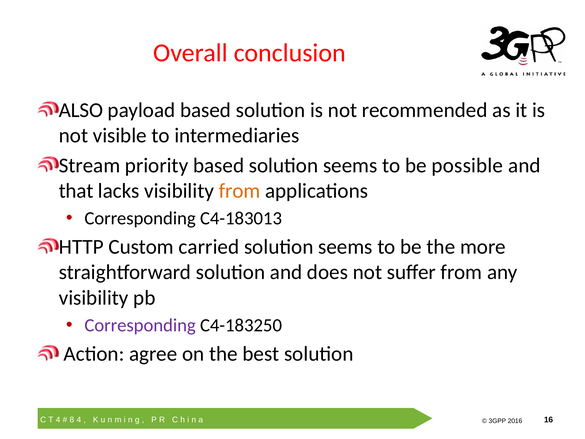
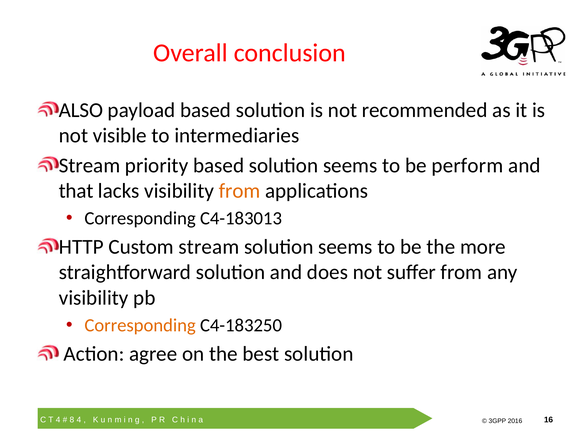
possible: possible -> perform
Custom carried: carried -> stream
Corresponding at (140, 325) colour: purple -> orange
